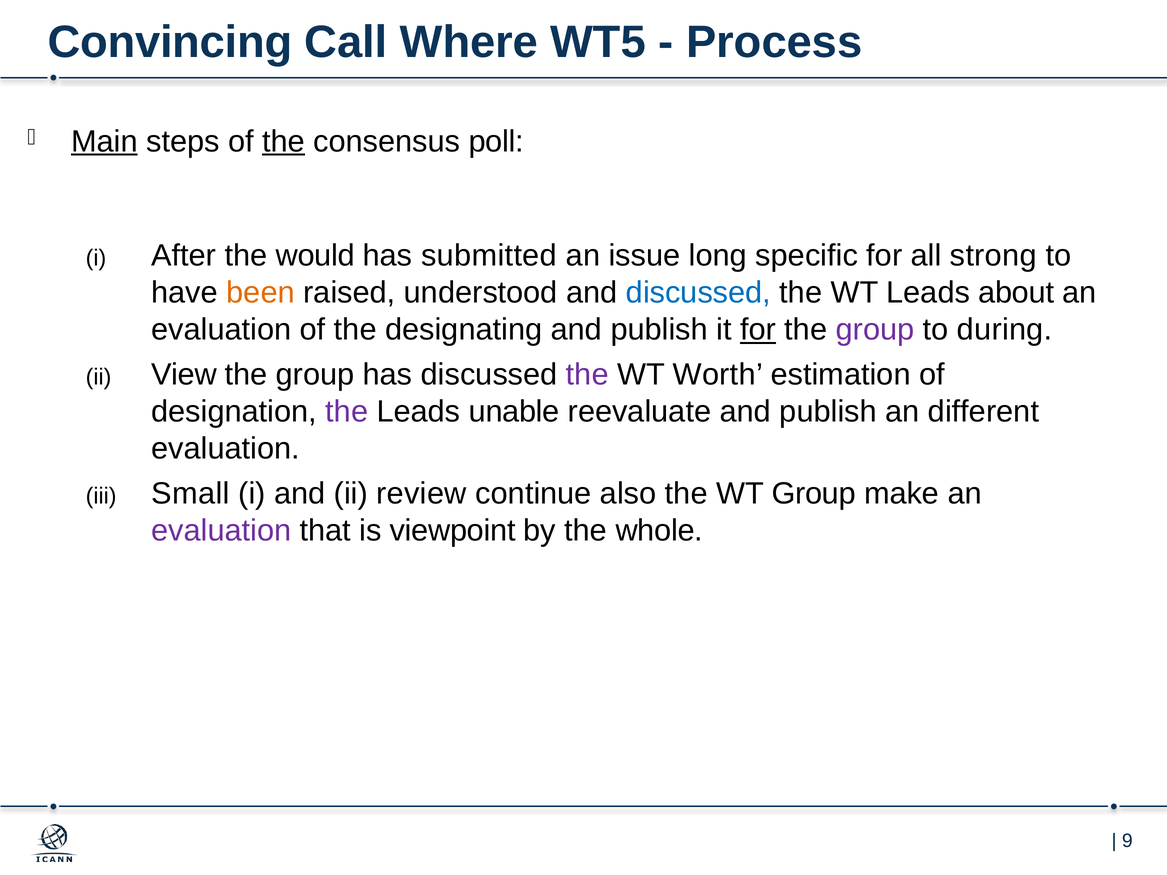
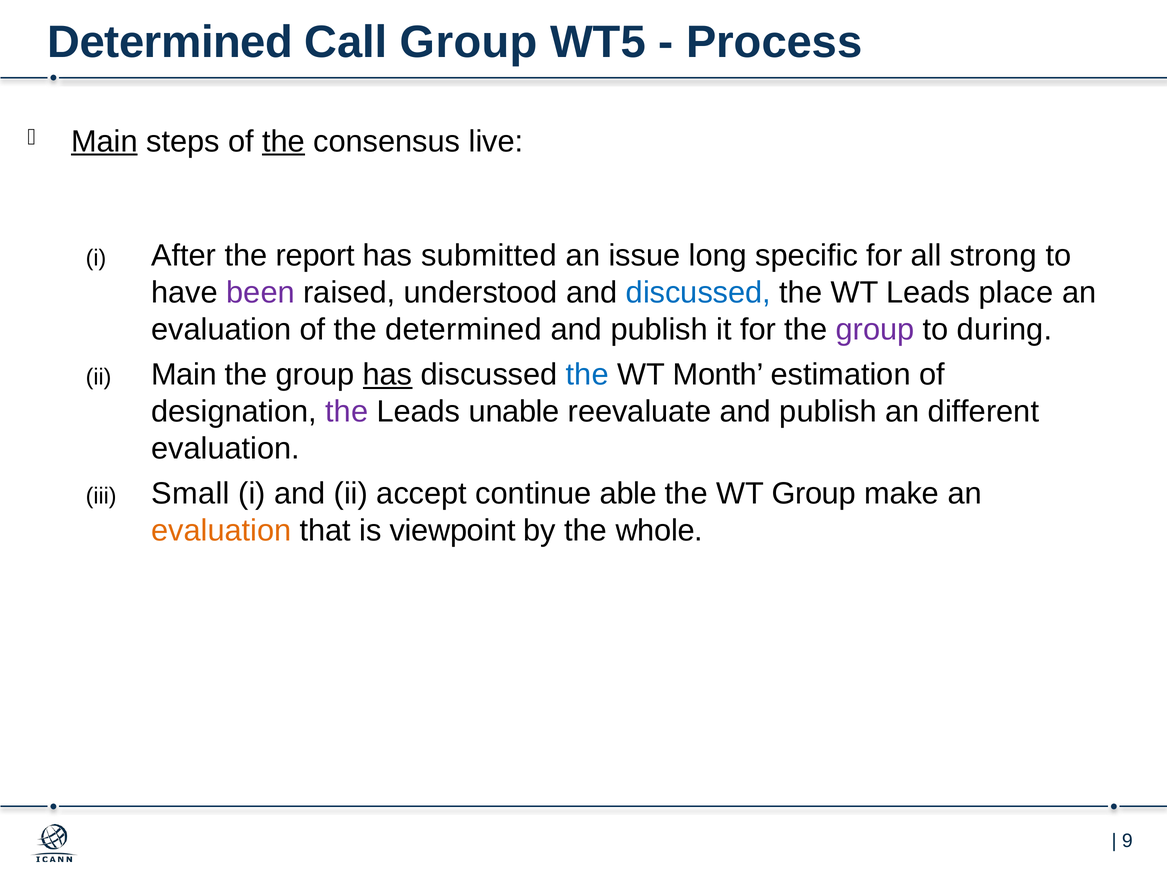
Convincing at (170, 42): Convincing -> Determined
Call Where: Where -> Group
poll: poll -> live
would: would -> report
been colour: orange -> purple
about: about -> place
the designating: designating -> determined
for at (758, 330) underline: present -> none
ii View: View -> Main
has at (388, 375) underline: none -> present
the at (587, 375) colour: purple -> blue
Worth: Worth -> Month
review: review -> accept
also: also -> able
evaluation at (221, 531) colour: purple -> orange
